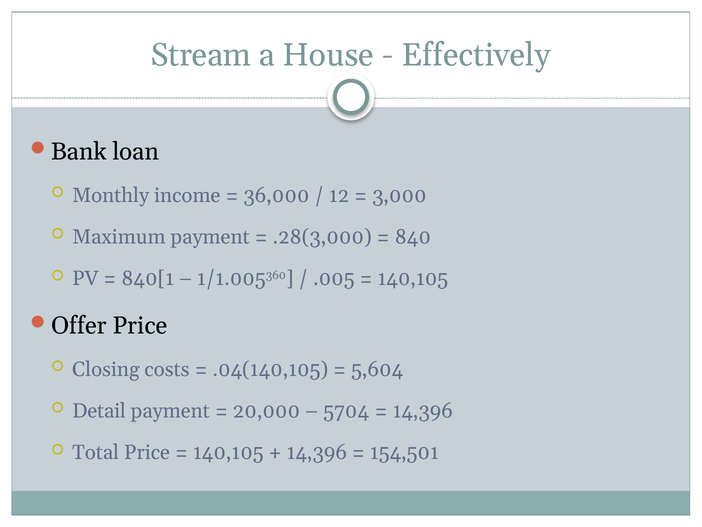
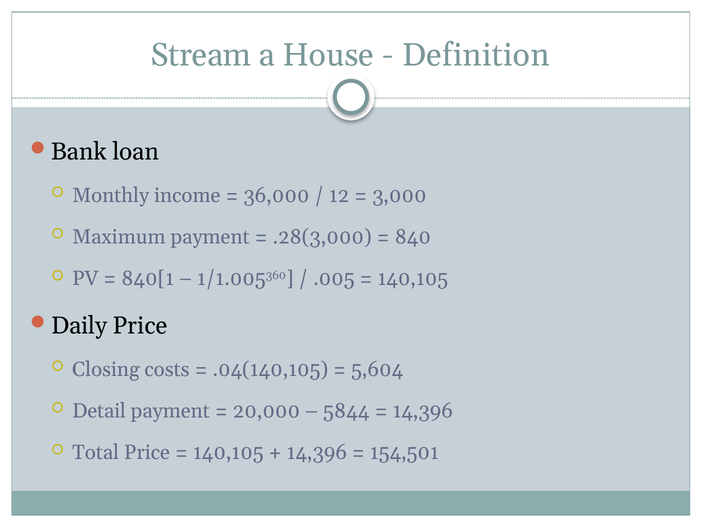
Effectively: Effectively -> Definition
Offer: Offer -> Daily
5704: 5704 -> 5844
